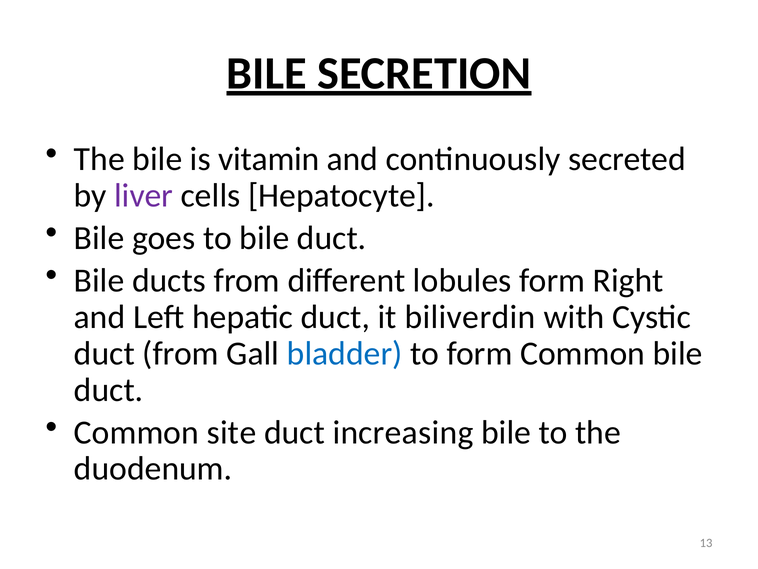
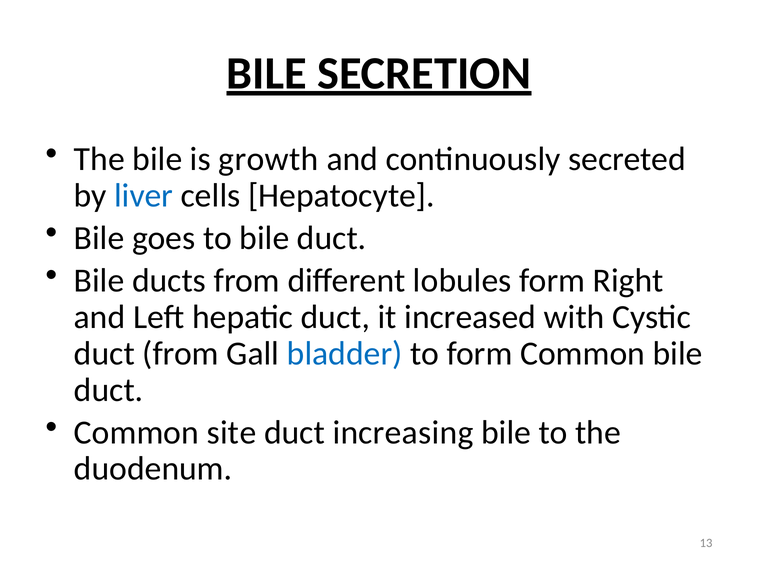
vitamin: vitamin -> growth
liver colour: purple -> blue
biliverdin: biliverdin -> increased
